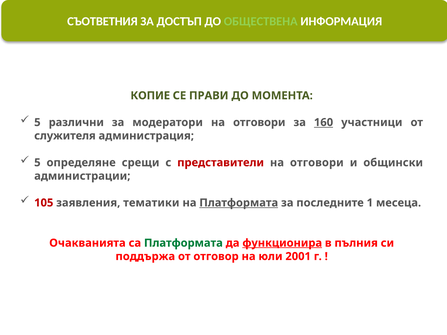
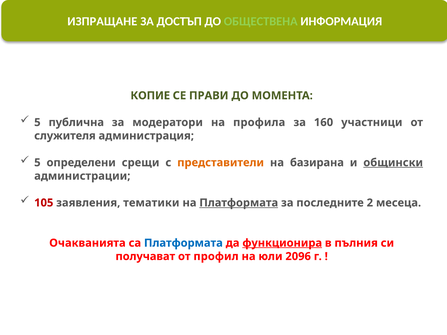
СЪОТВЕТНИЯ: СЪОТВЕТНИЯ -> ИЗПРАЩАНЕ
различни: различни -> публична
модератори на отговори: отговори -> профила
160 underline: present -> none
определяне: определяне -> определени
представители colour: red -> orange
отговори at (317, 163): отговори -> базирана
общински underline: none -> present
1: 1 -> 2
Платформата at (183, 243) colour: green -> blue
поддържа: поддържа -> получават
отговор: отговор -> профил
2001: 2001 -> 2096
